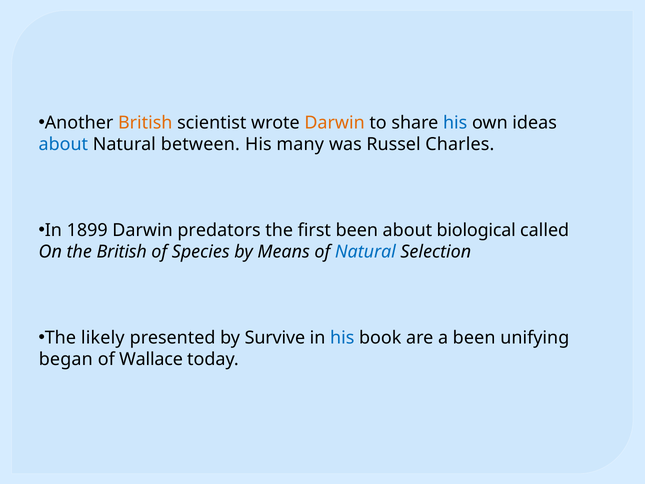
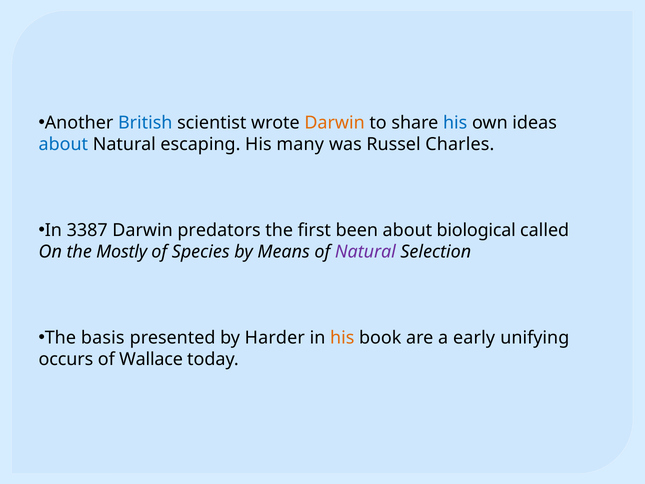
British at (145, 123) colour: orange -> blue
between: between -> escaping
1899: 1899 -> 3387
the British: British -> Mostly
Natural at (365, 252) colour: blue -> purple
likely: likely -> basis
Survive: Survive -> Harder
his at (342, 338) colour: blue -> orange
a been: been -> early
began: began -> occurs
